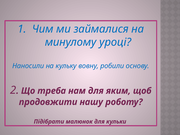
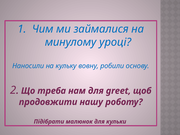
яким: яким -> greet
